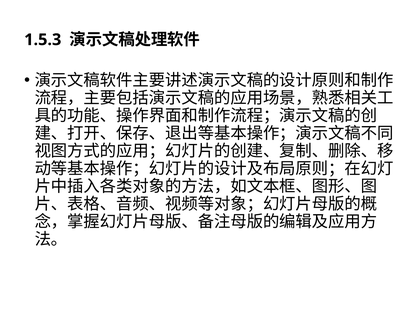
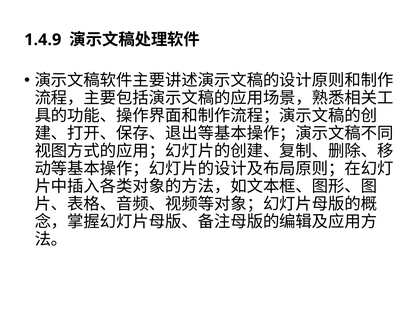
1.5.3: 1.5.3 -> 1.4.9
